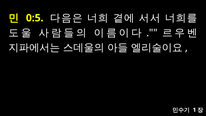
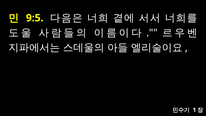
0:5: 0:5 -> 9:5
